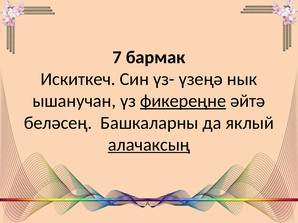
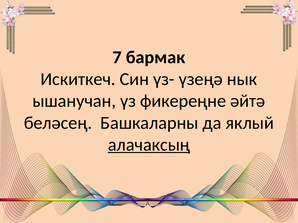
фикереңне underline: present -> none
